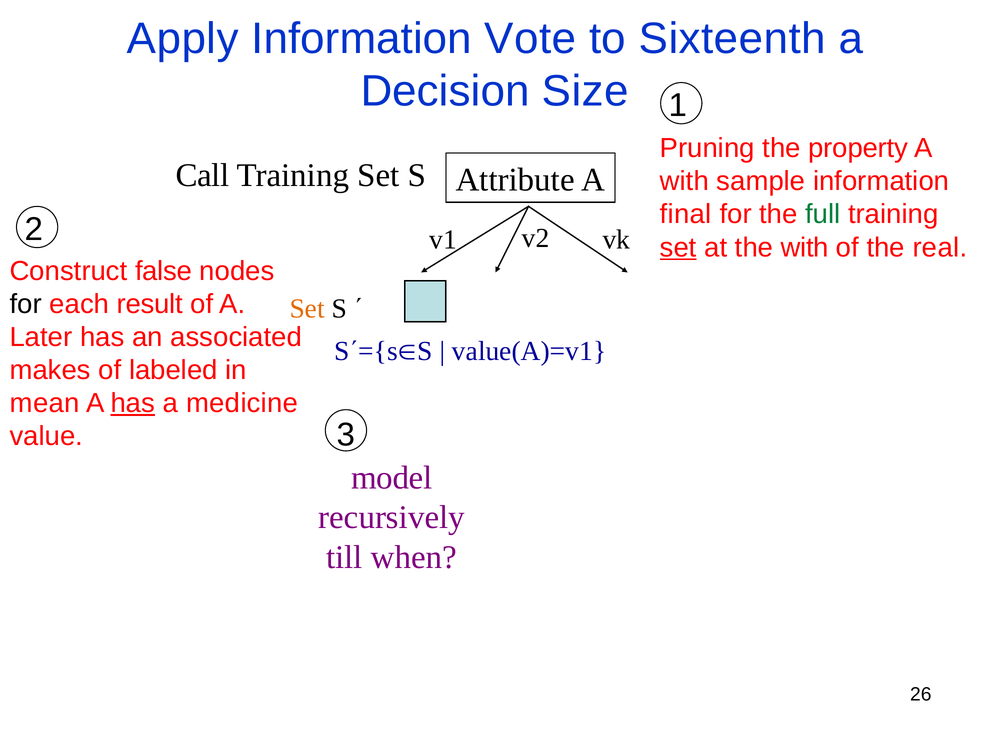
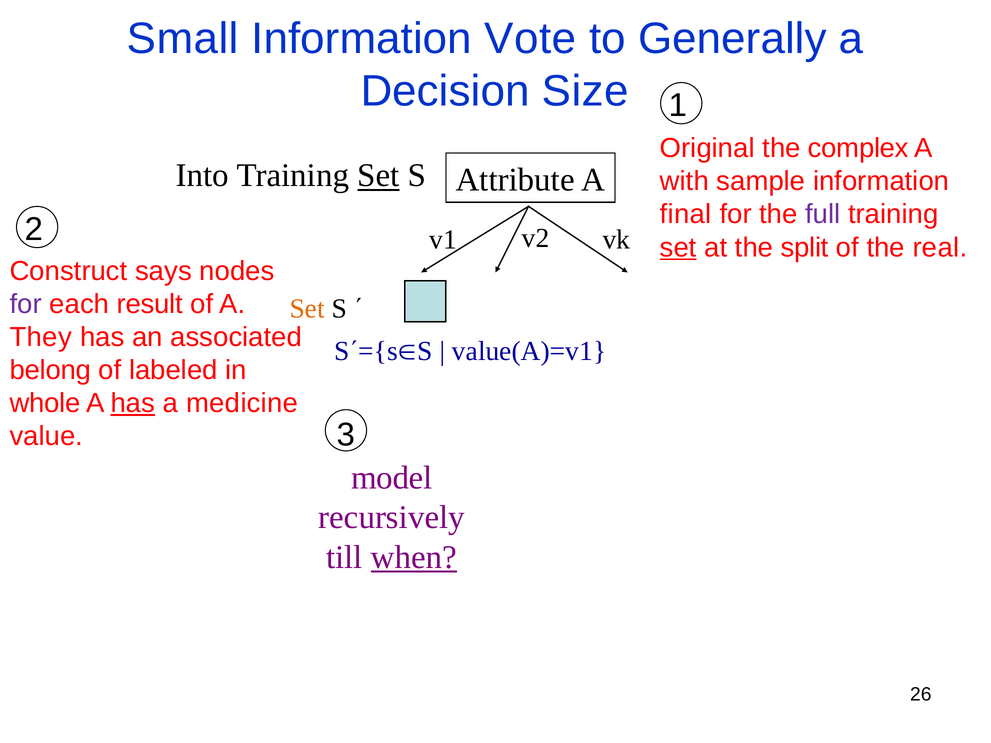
Apply: Apply -> Small
Sixteenth: Sixteenth -> Generally
Pruning: Pruning -> Original
property: property -> complex
Call: Call -> Into
Set at (378, 176) underline: none -> present
full colour: green -> purple
the with: with -> split
false: false -> says
for at (26, 304) colour: black -> purple
Later: Later -> They
makes: makes -> belong
mean: mean -> whole
when underline: none -> present
